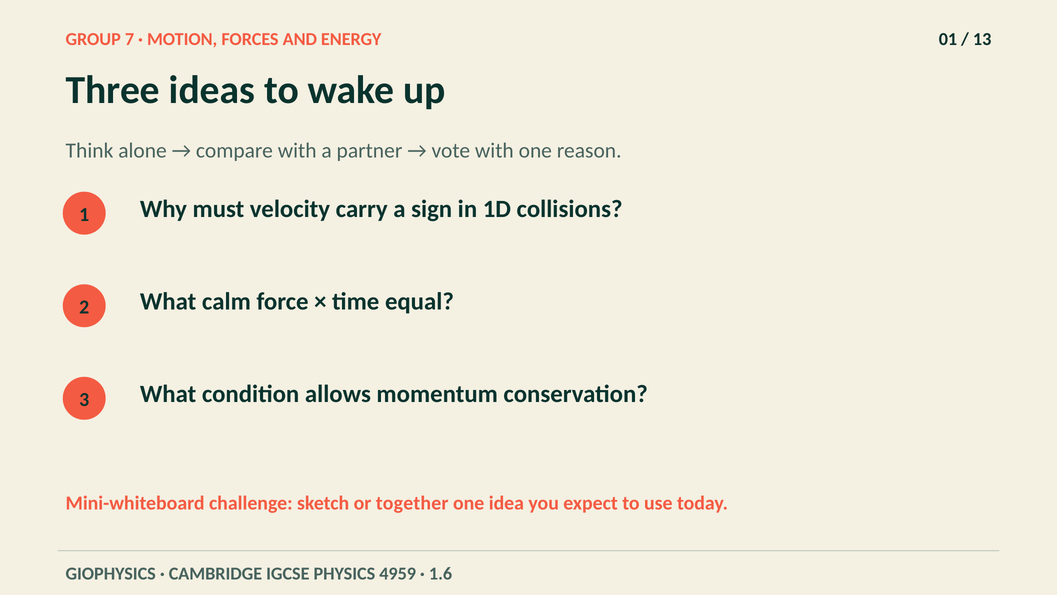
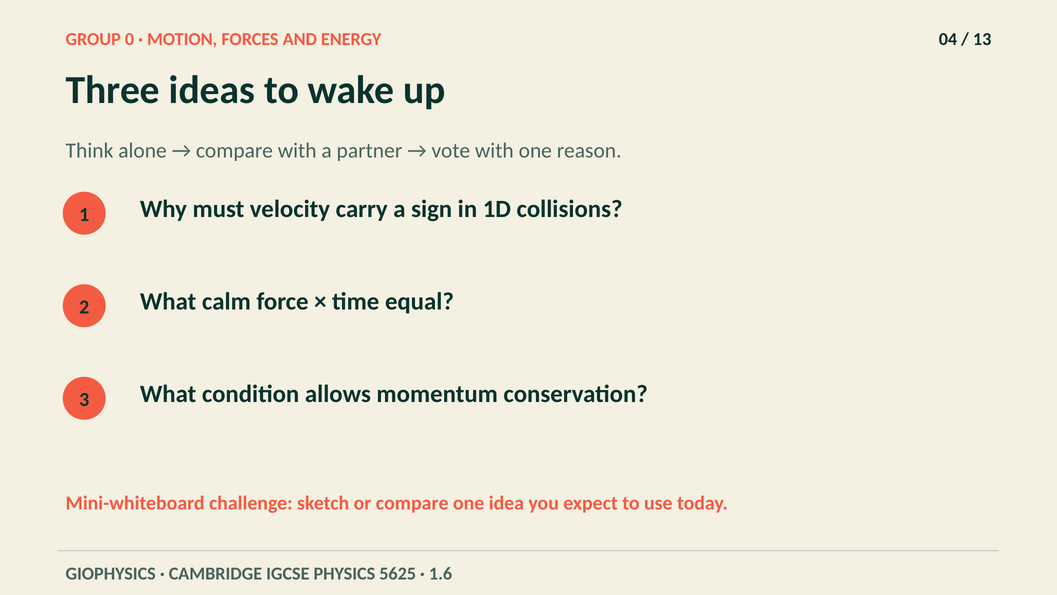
7: 7 -> 0
01: 01 -> 04
or together: together -> compare
4959: 4959 -> 5625
